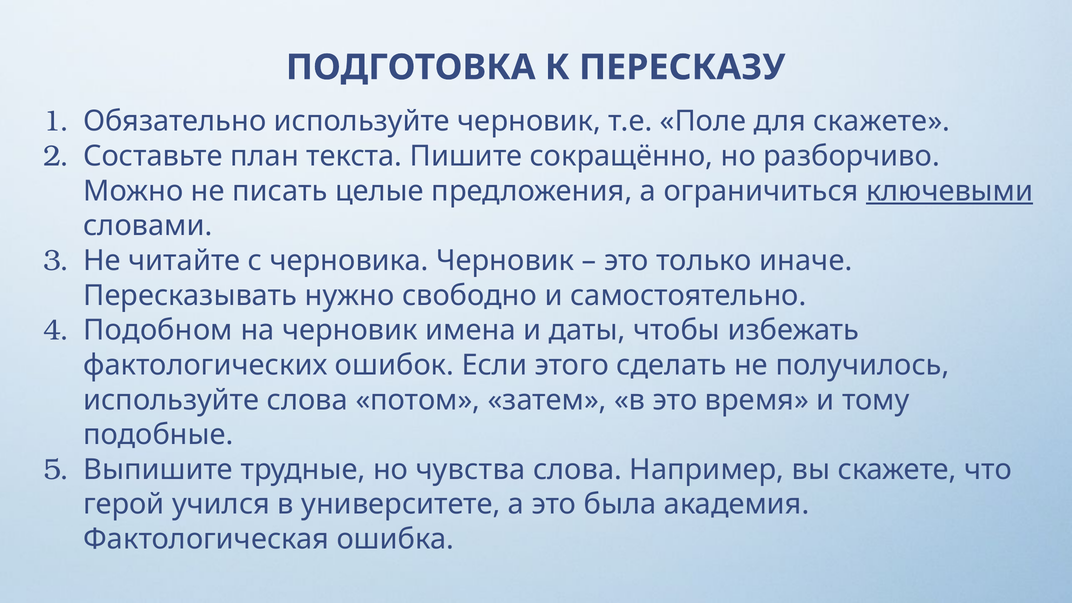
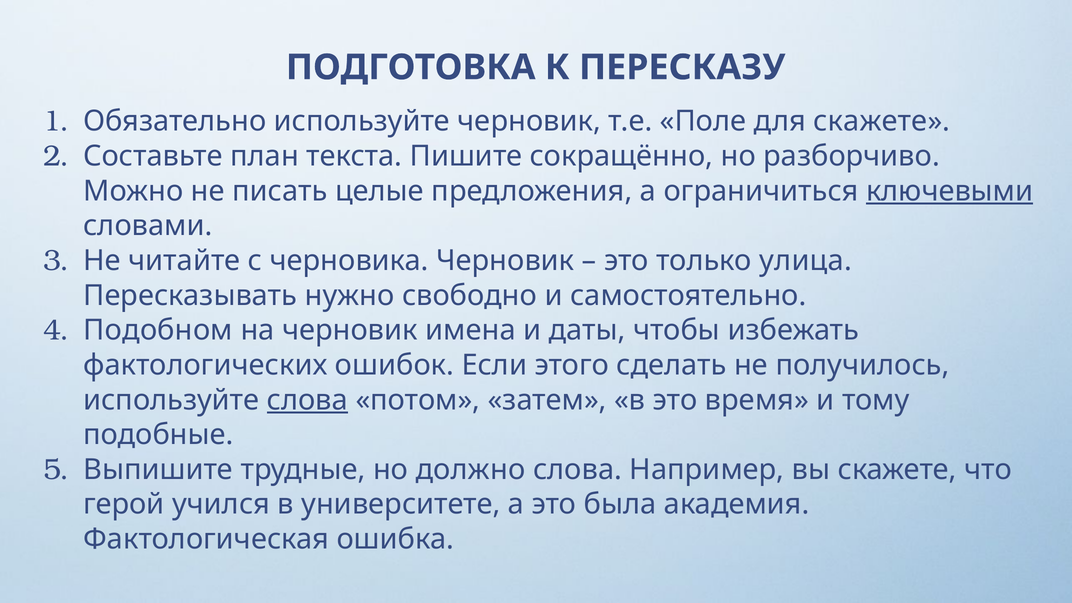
иначе: иначе -> улица
слова at (307, 400) underline: none -> present
чувства: чувства -> должно
